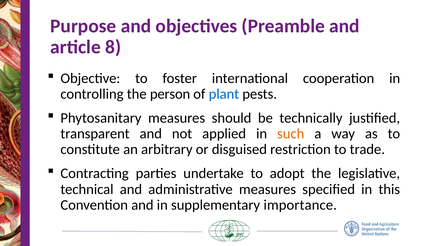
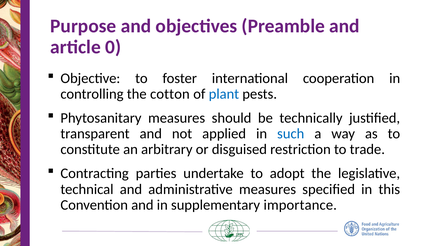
8: 8 -> 0
person: person -> cotton
such colour: orange -> blue
